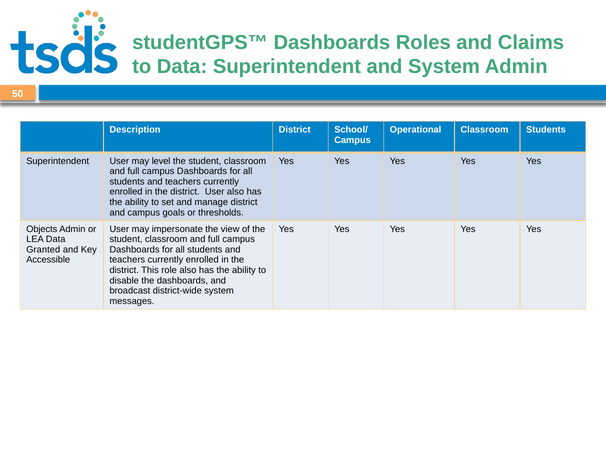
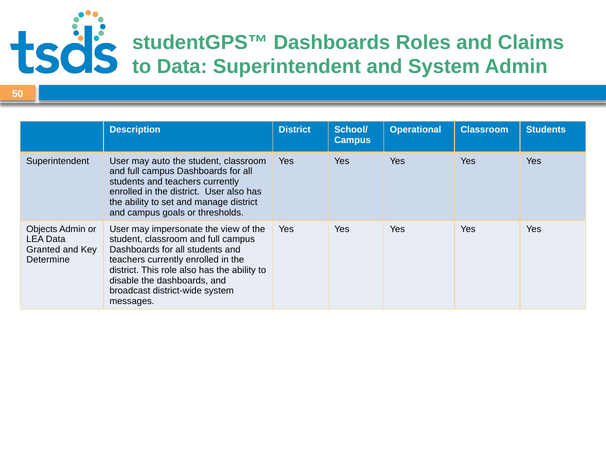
level: level -> auto
Accessible: Accessible -> Determine
